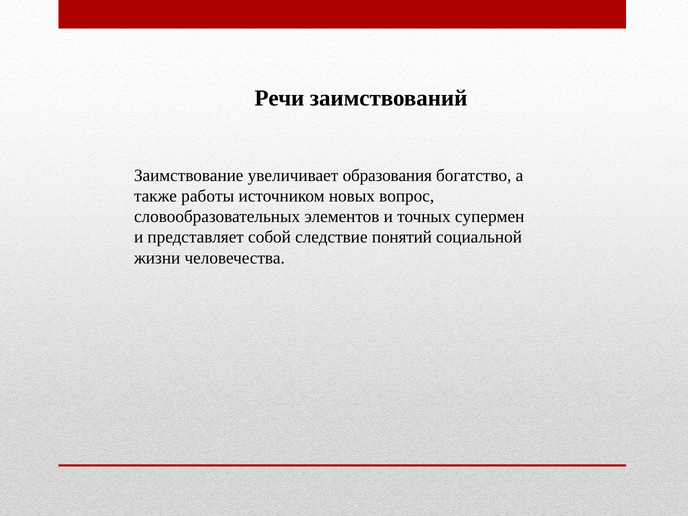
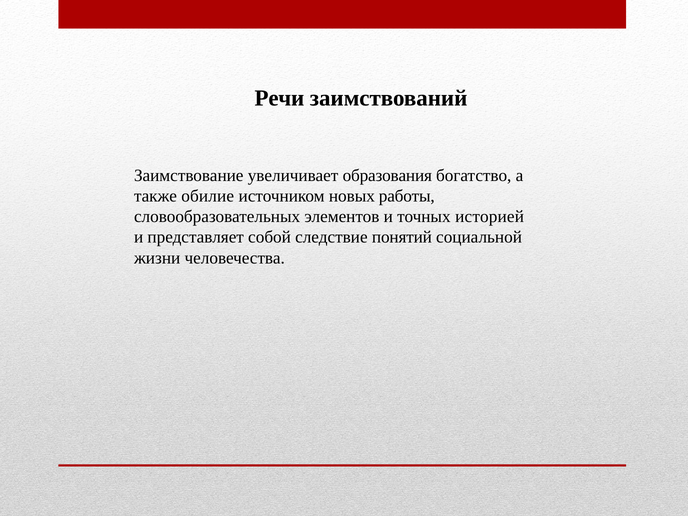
работы: работы -> обилие
вопрос: вопрос -> работы
супермен: супермен -> историей
